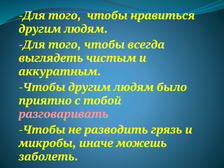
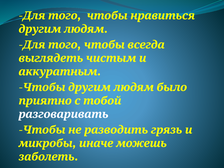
разговаривать colour: pink -> white
